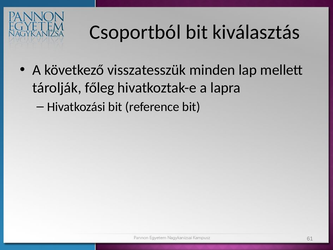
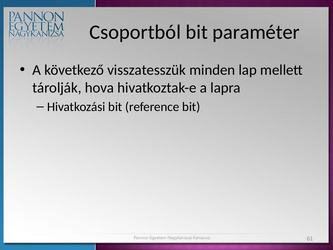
kiválasztás: kiválasztás -> paraméter
főleg: főleg -> hova
